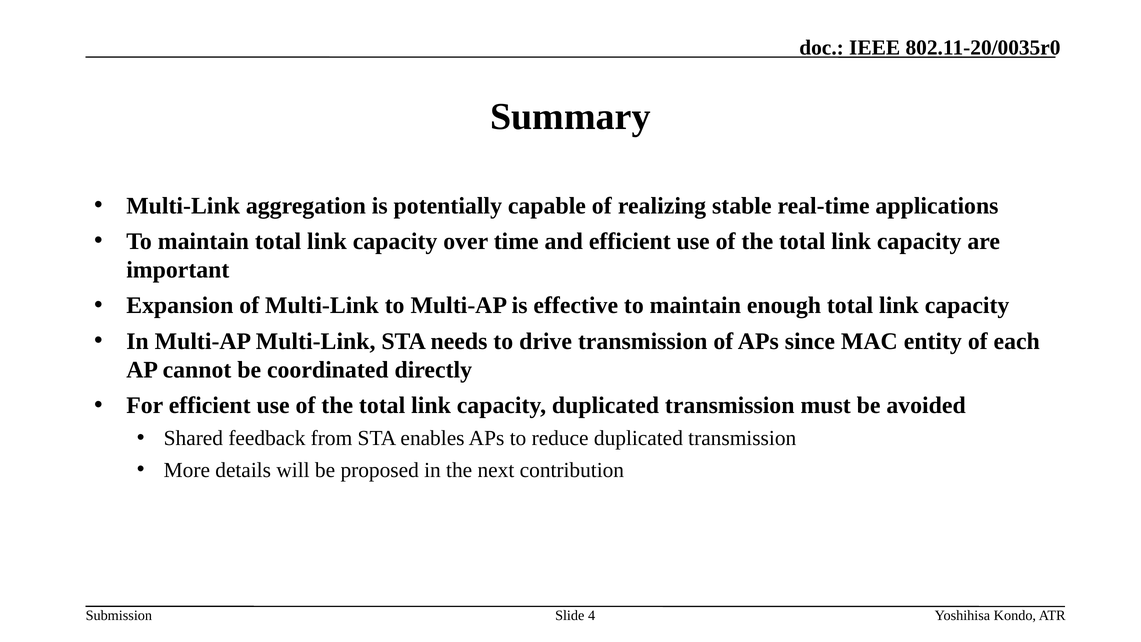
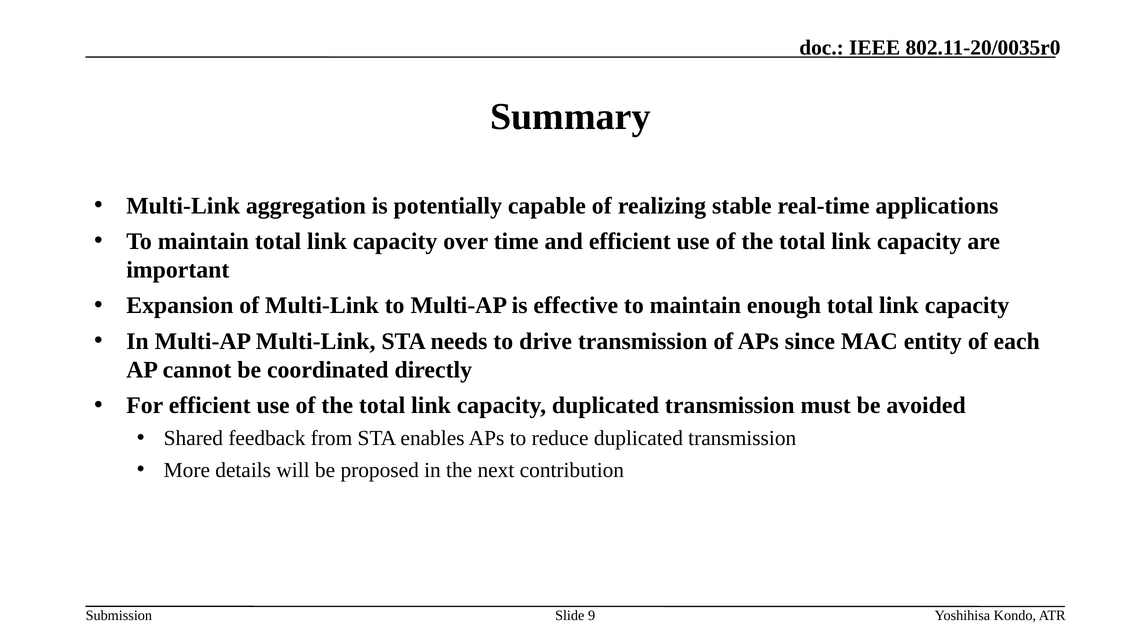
4: 4 -> 9
